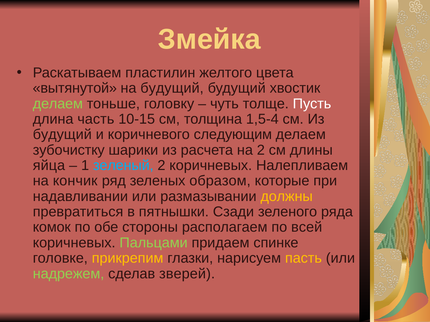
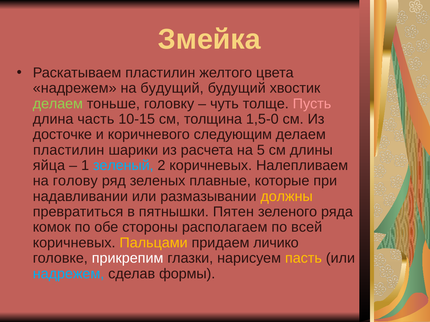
вытянутой at (75, 88): вытянутой -> надрежем
Пусть colour: white -> pink
1,5-4: 1,5-4 -> 1,5-0
будущий at (62, 135): будущий -> досточке
зубочистку at (69, 150): зубочистку -> пластилин
на 2: 2 -> 5
кончик: кончик -> голову
образом: образом -> плавные
Сзади: Сзади -> Пятен
Пальцами colour: light green -> yellow
спинке: спинке -> личико
прикрепим colour: yellow -> white
надрежем at (69, 274) colour: light green -> light blue
зверей: зверей -> формы
